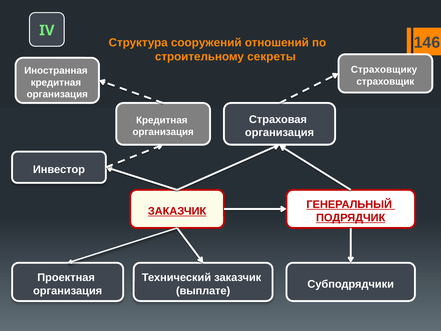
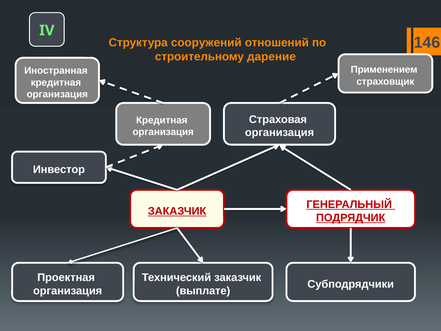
секреты: секреты -> дарение
Страховщику: Страховщику -> Применением
